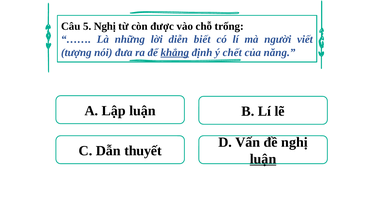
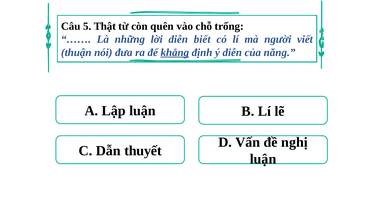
5 Nghị: Nghị -> Thật
được: được -> quên
tượng: tượng -> thuận
ý chết: chết -> diễn
luận at (263, 159) underline: present -> none
